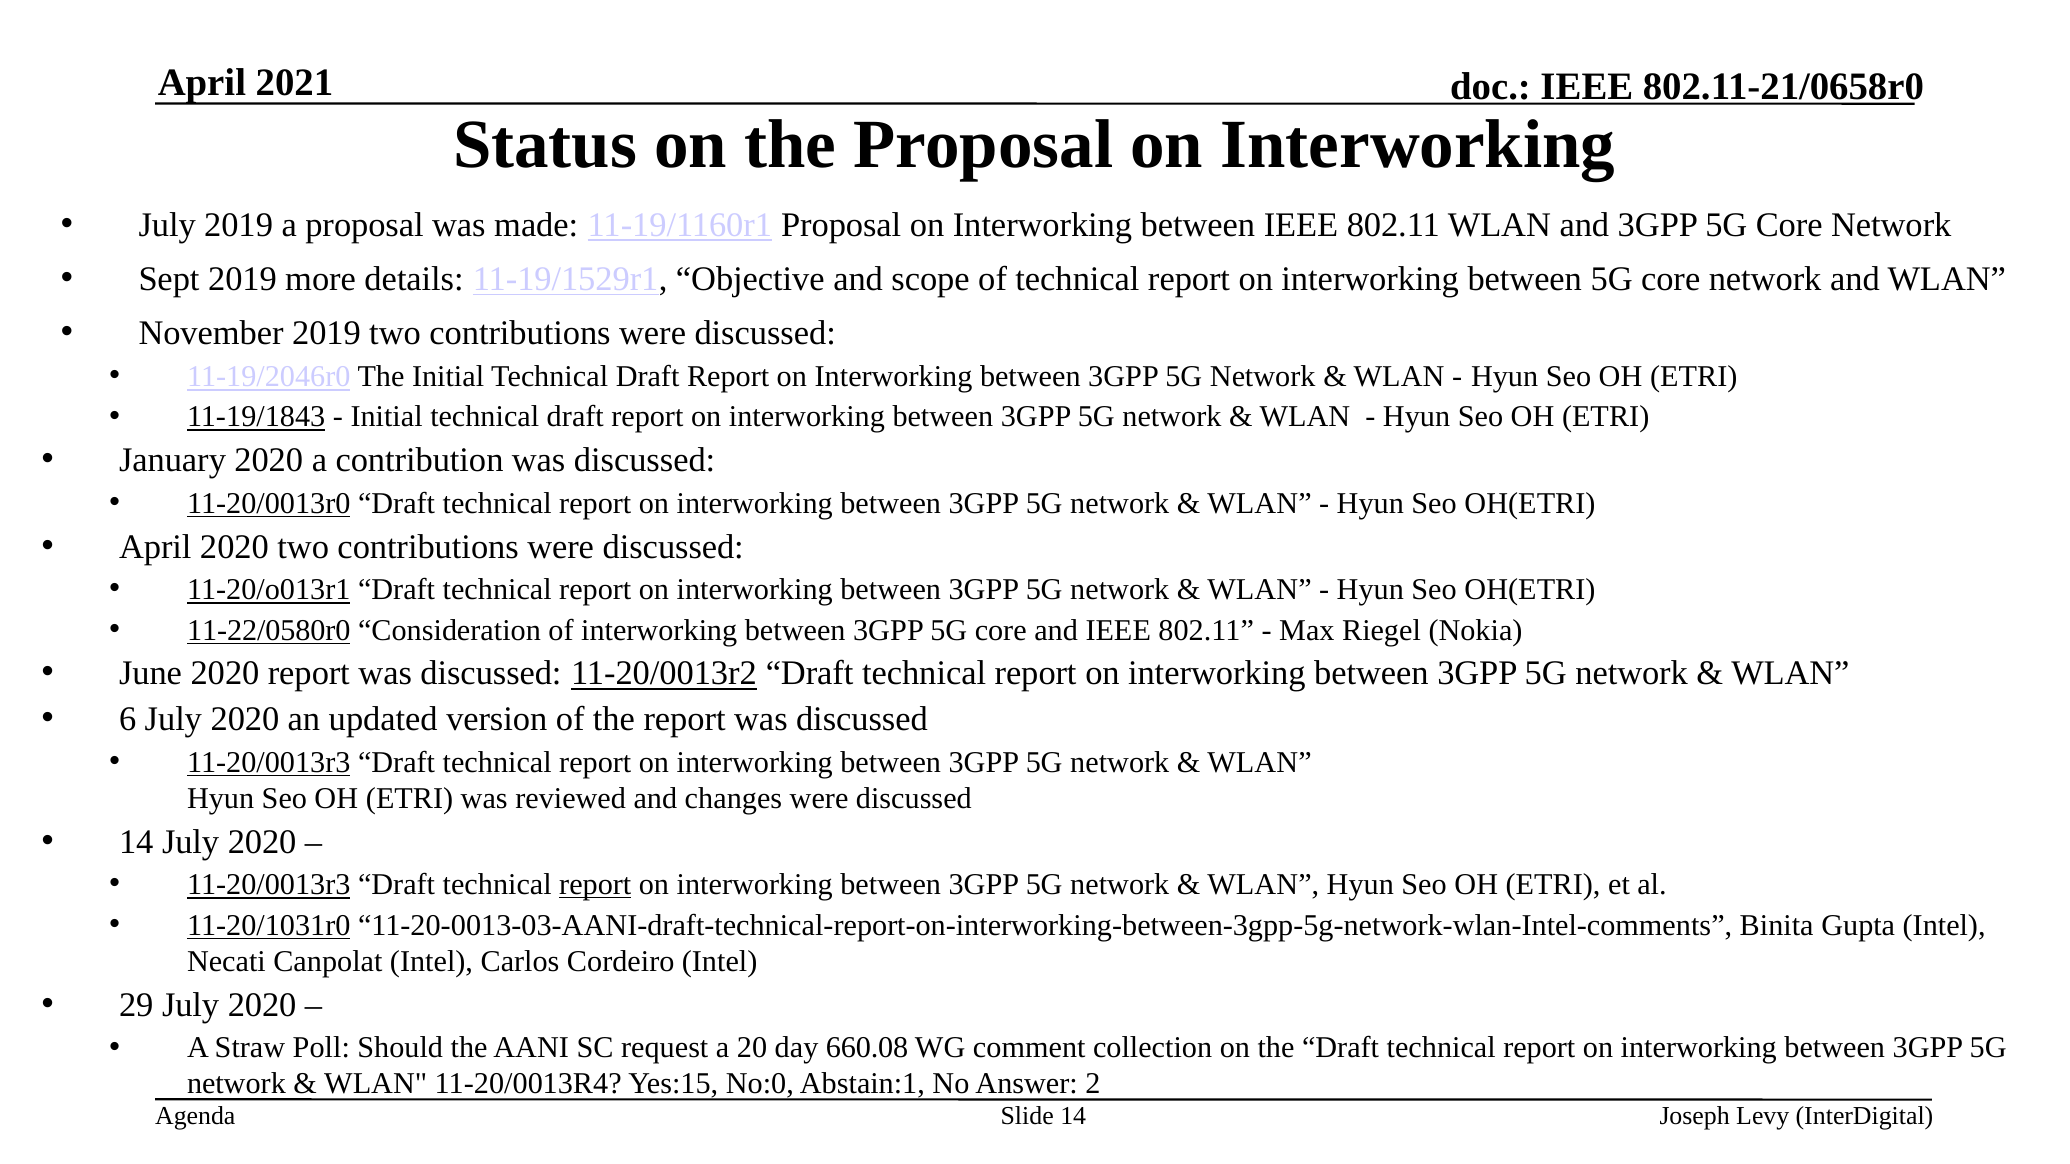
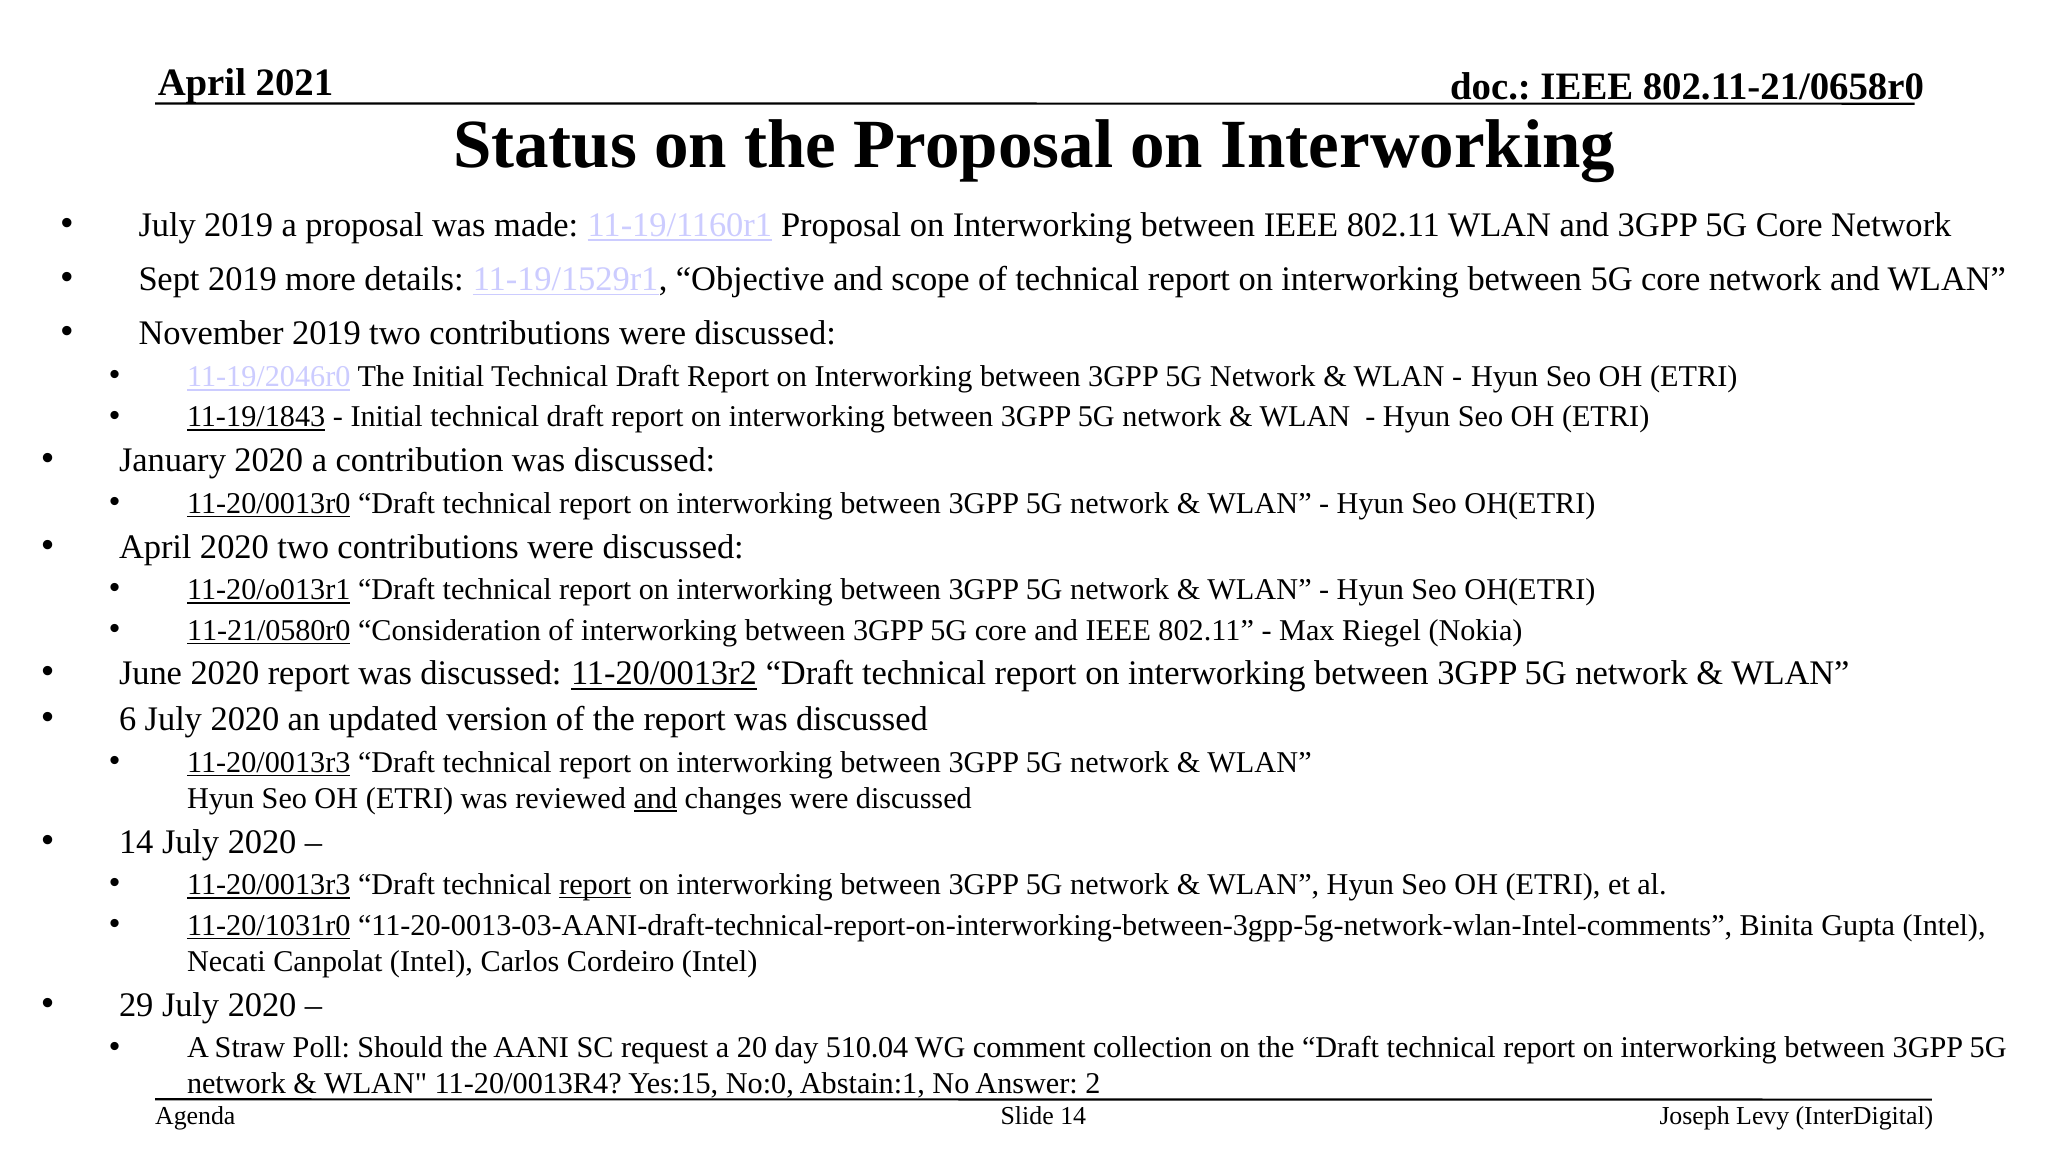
11-22/0580r0: 11-22/0580r0 -> 11-21/0580r0
and at (655, 799) underline: none -> present
660.08: 660.08 -> 510.04
